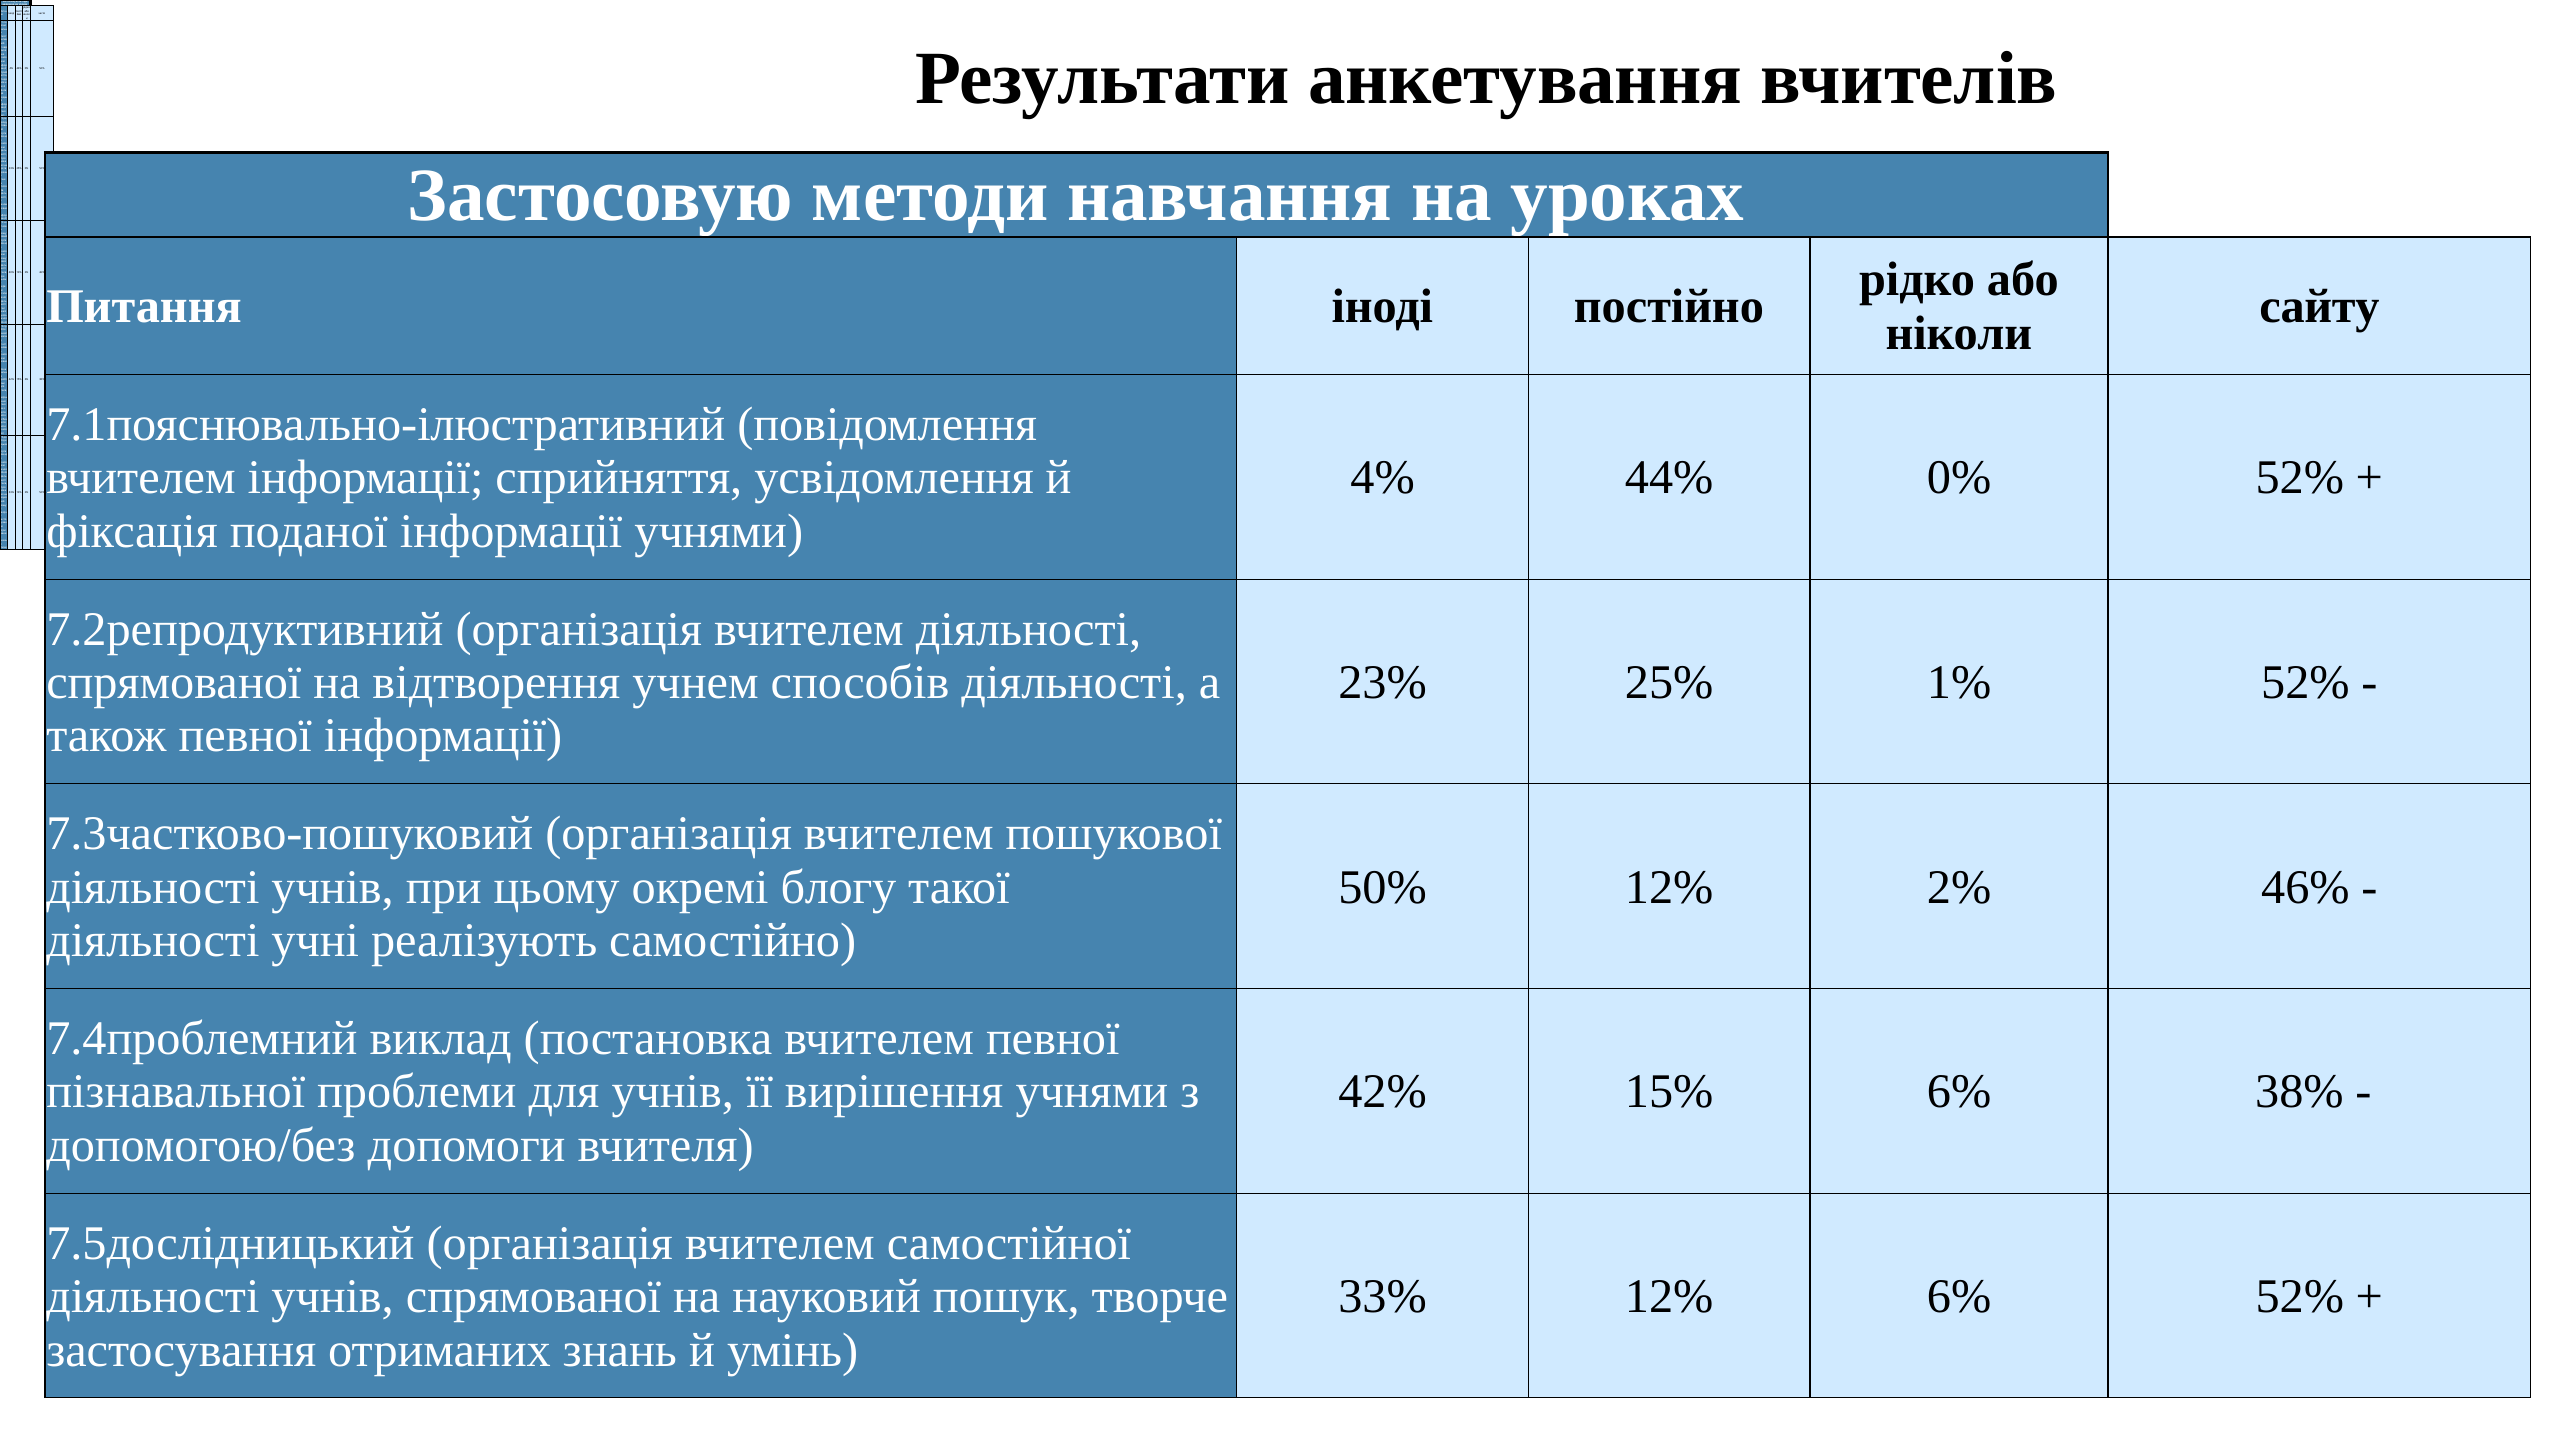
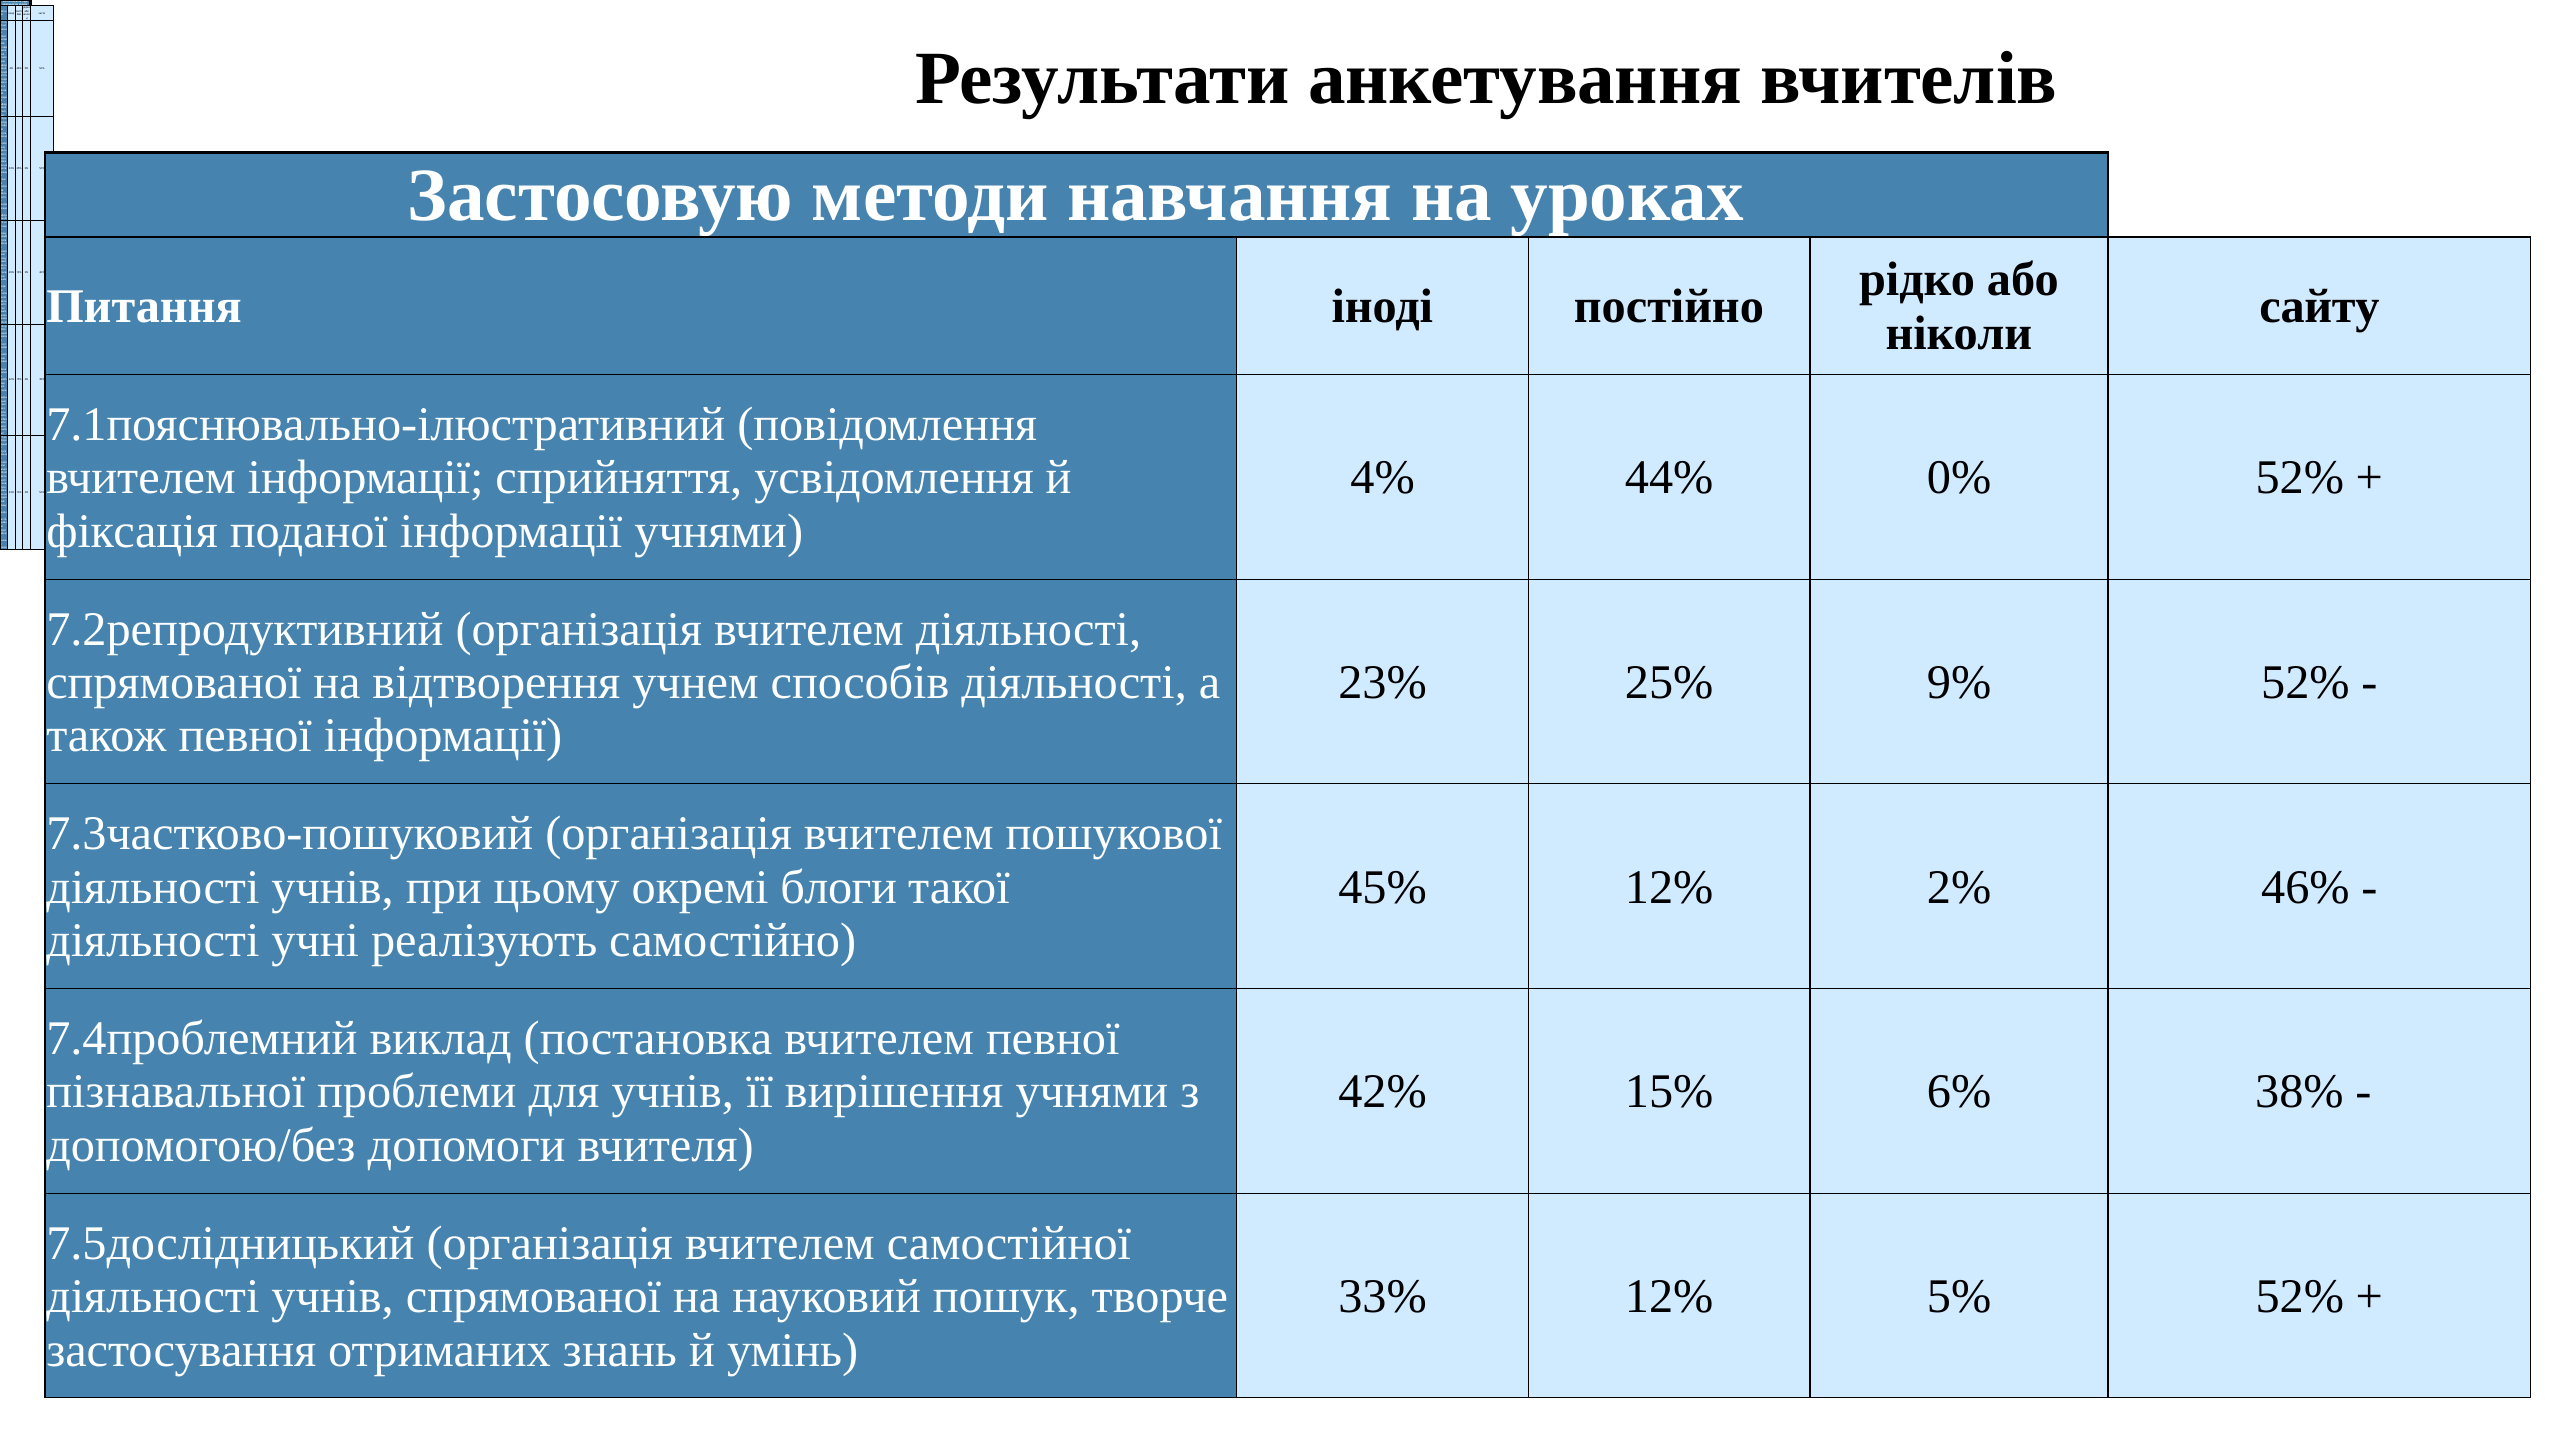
1%: 1% -> 9%
блогу: блогу -> блоги
50%: 50% -> 45%
12% 6%: 6% -> 5%
